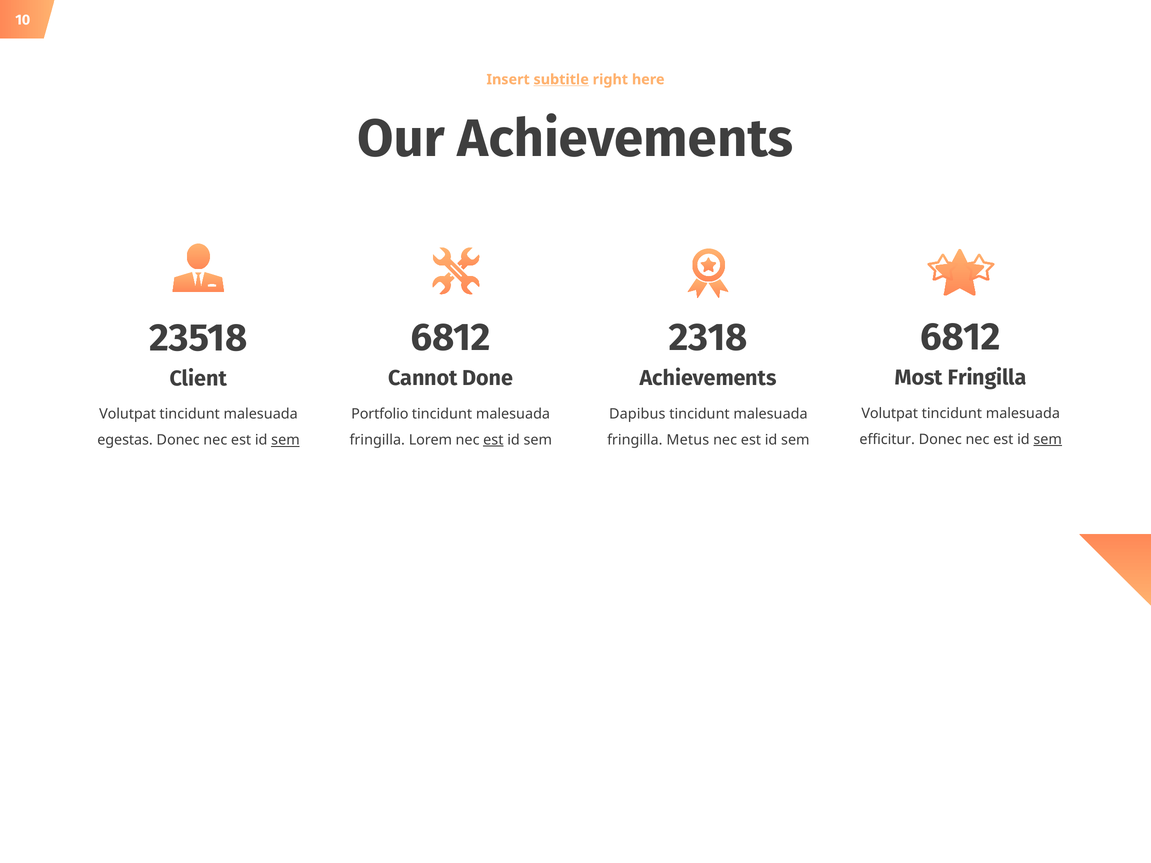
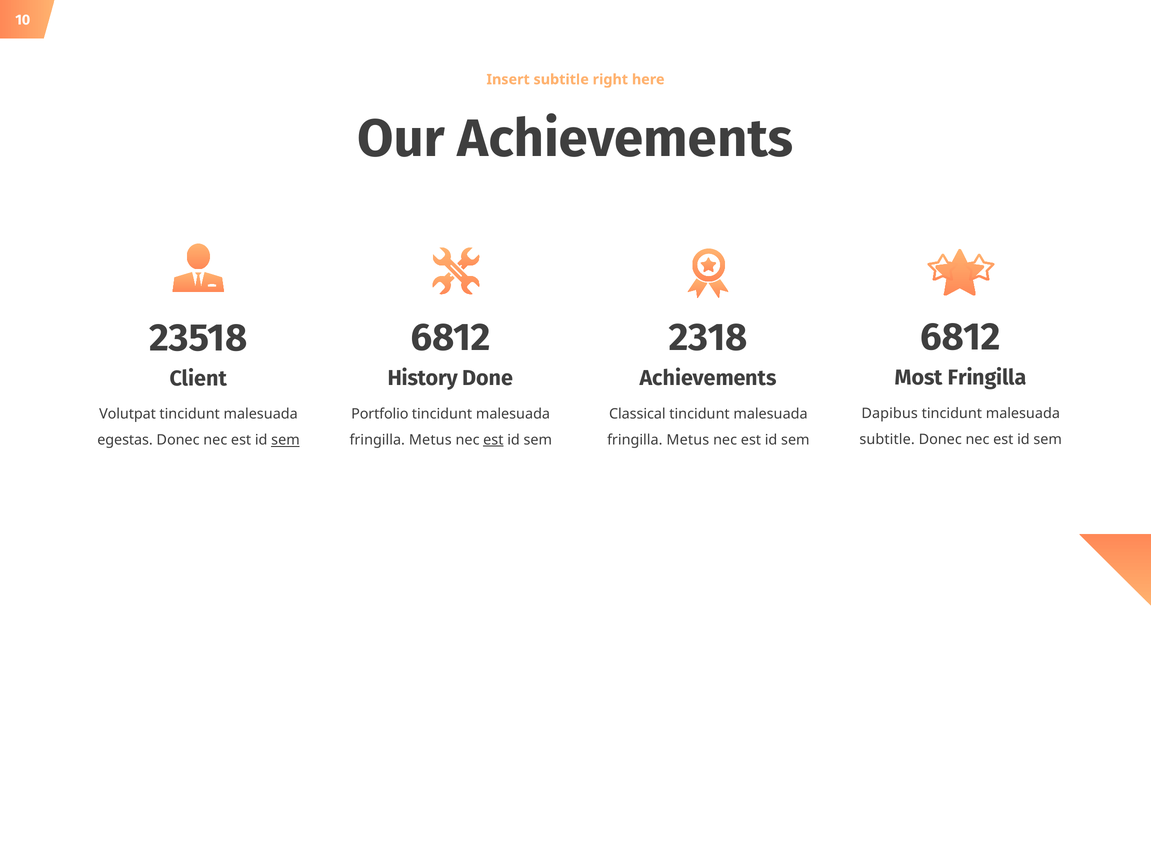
subtitle at (561, 80) underline: present -> none
Cannot: Cannot -> History
Volutpat at (890, 414): Volutpat -> Dapibus
Dapibus: Dapibus -> Classical
efficitur at (887, 439): efficitur -> subtitle
sem at (1048, 439) underline: present -> none
Lorem at (430, 440): Lorem -> Metus
